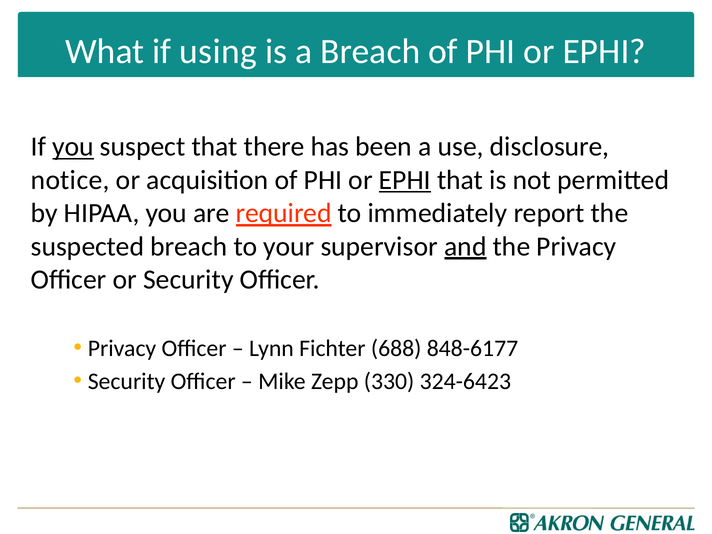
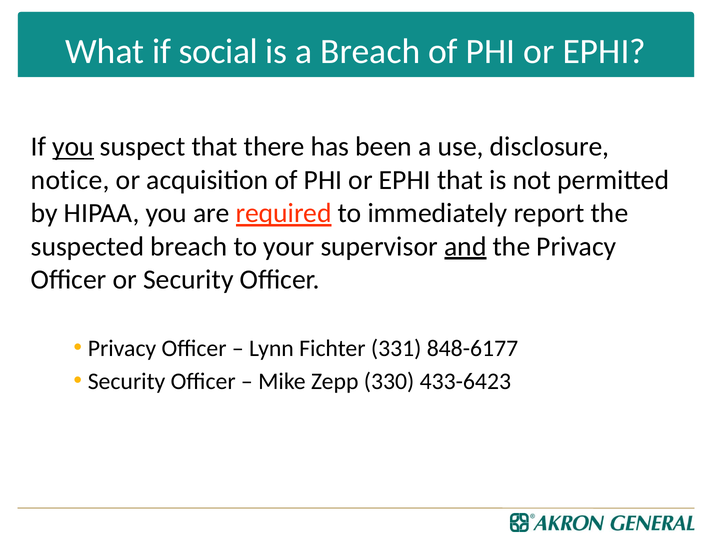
using: using -> social
EPHI at (405, 180) underline: present -> none
688: 688 -> 331
324-6423: 324-6423 -> 433-6423
